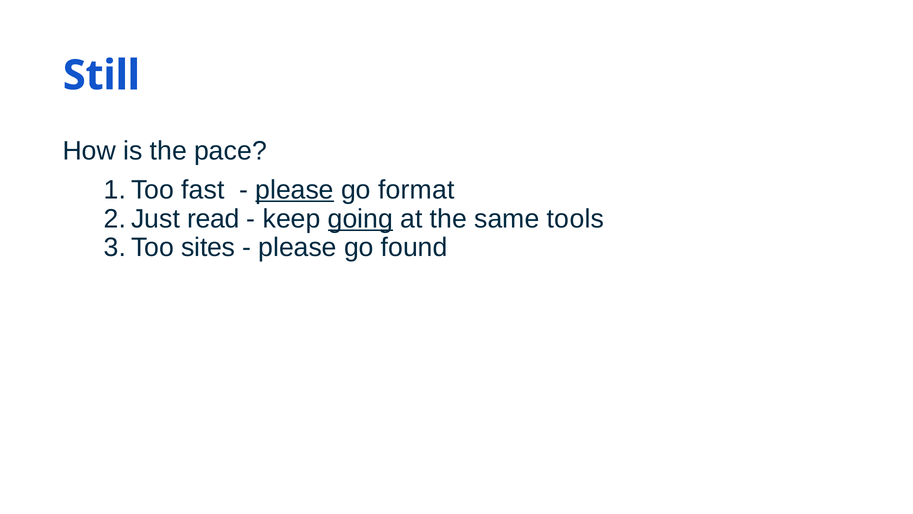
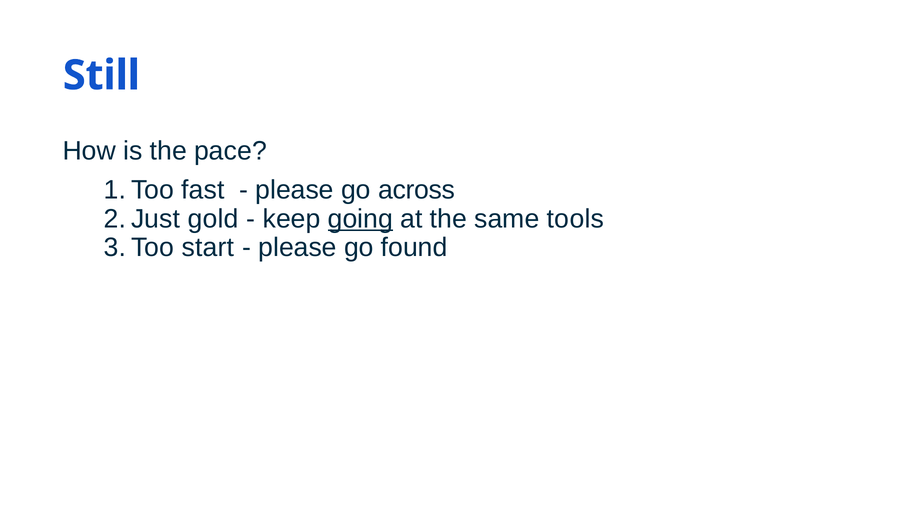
please at (295, 190) underline: present -> none
format: format -> across
read: read -> gold
sites: sites -> start
